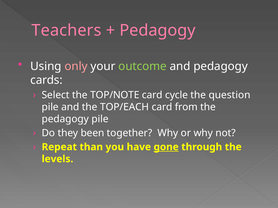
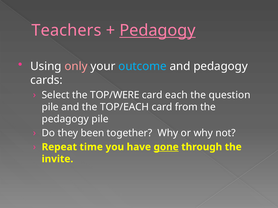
Pedagogy at (158, 31) underline: none -> present
outcome colour: light green -> light blue
TOP/NOTE: TOP/NOTE -> TOP/WERE
cycle: cycle -> each
than: than -> time
levels: levels -> invite
